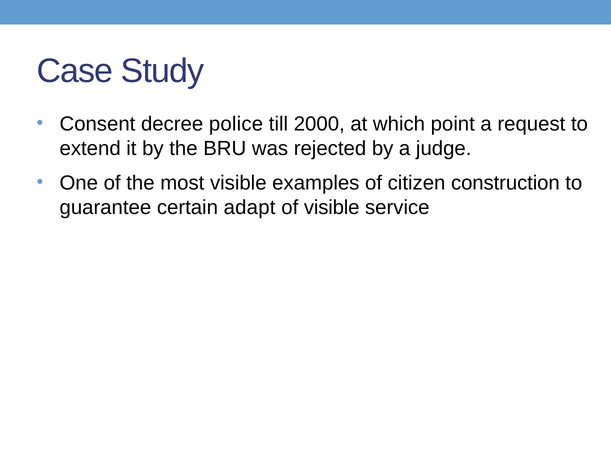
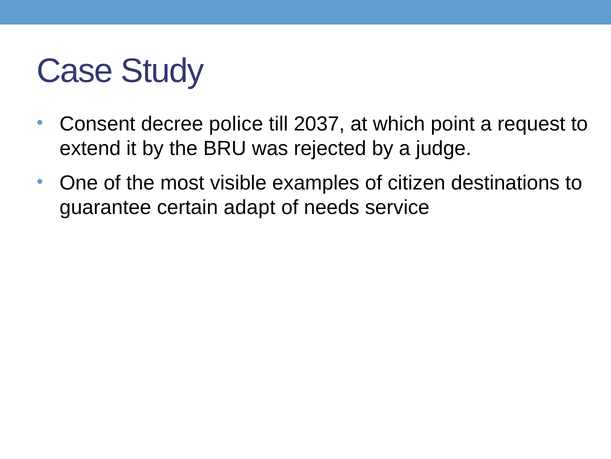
2000: 2000 -> 2037
construction: construction -> destinations
of visible: visible -> needs
